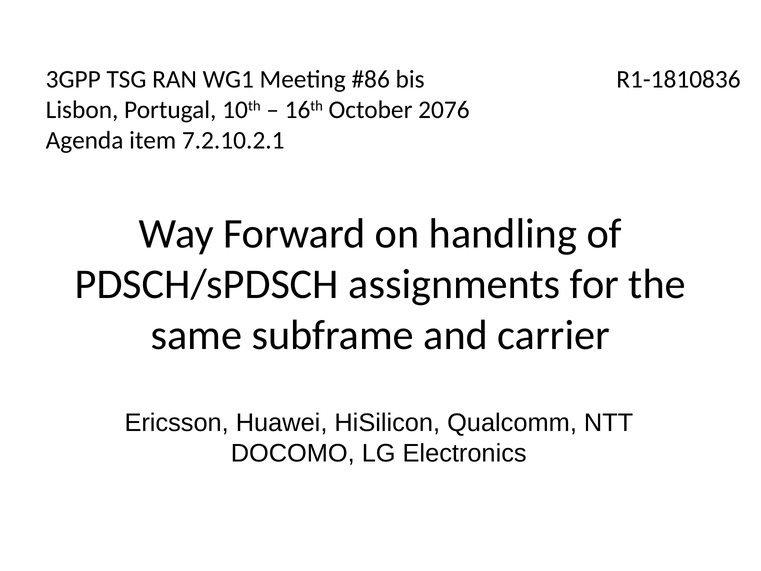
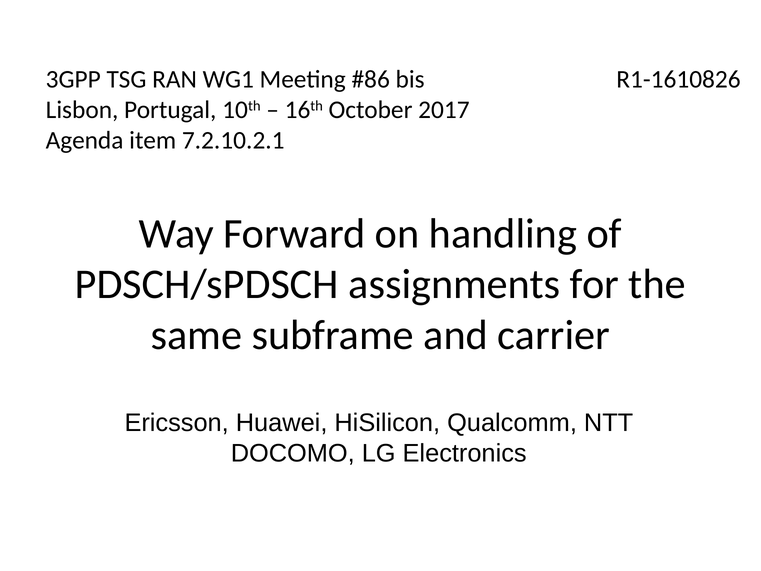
R1-1810836: R1-1810836 -> R1-1610826
2076: 2076 -> 2017
